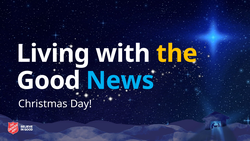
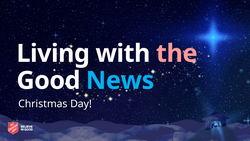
the colour: yellow -> pink
